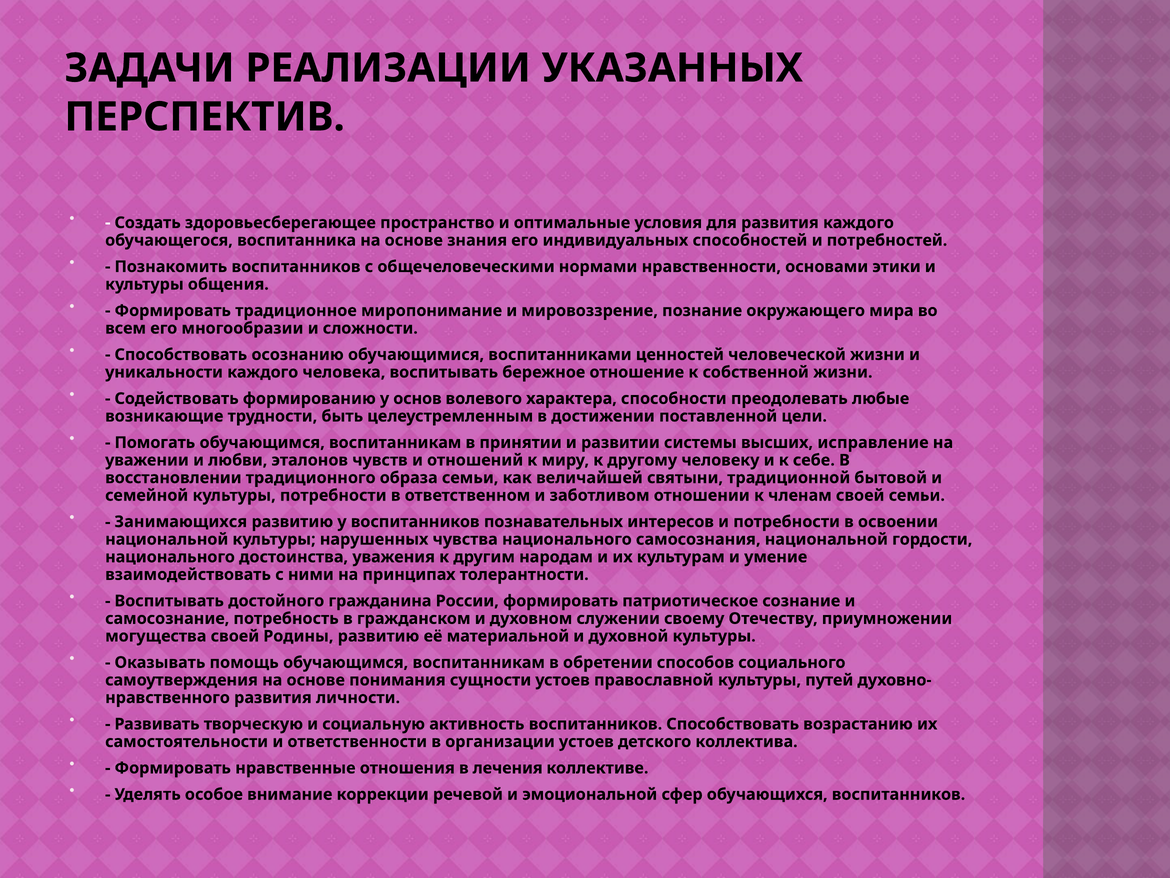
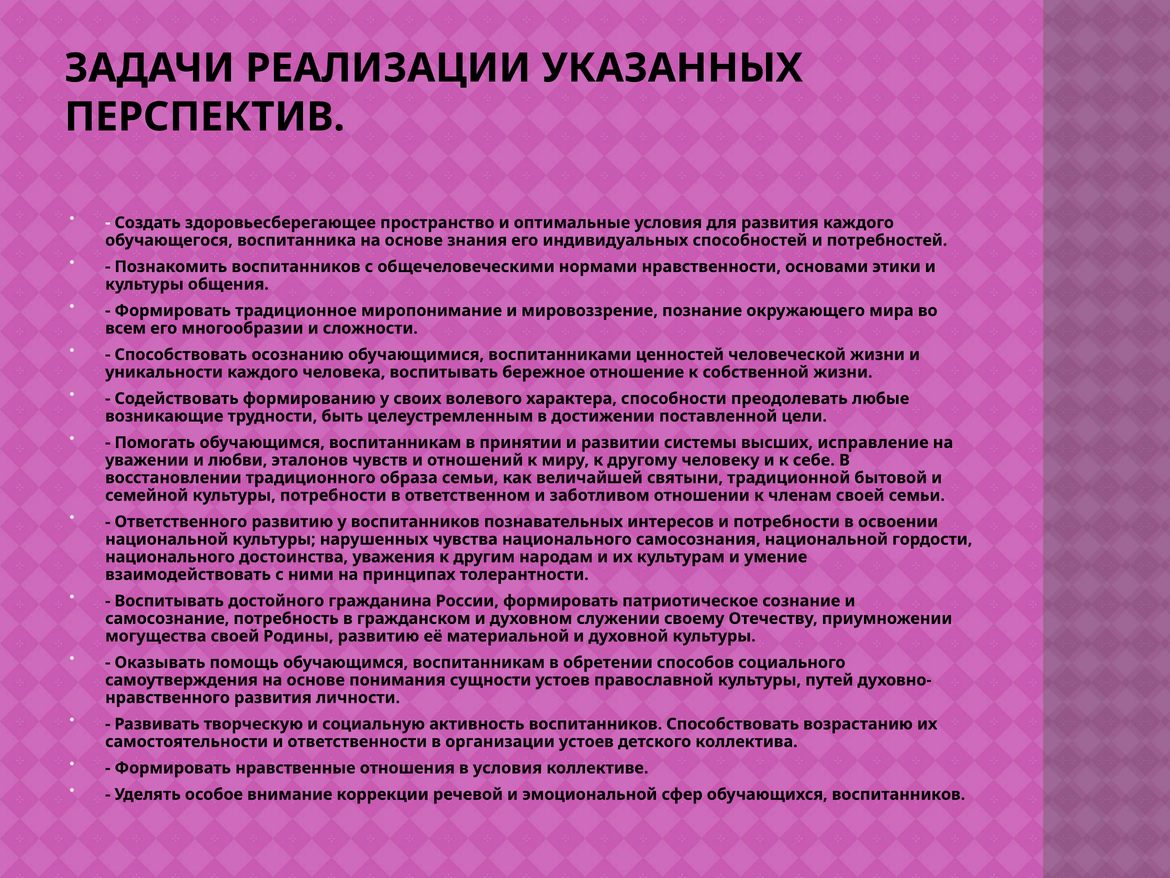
основ: основ -> своих
Занимающихся: Занимающихся -> Ответственного
в лечения: лечения -> условия
